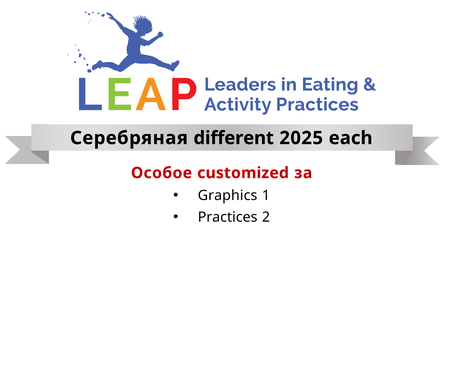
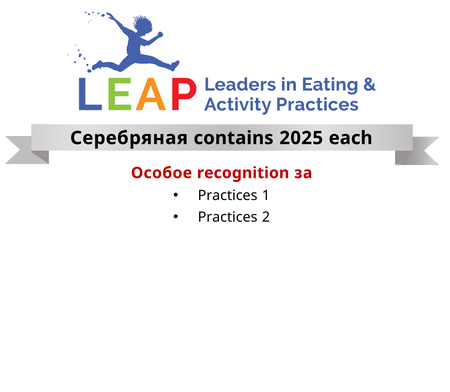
different: different -> contains
customized: customized -> recognition
Graphics at (228, 195): Graphics -> Practices
